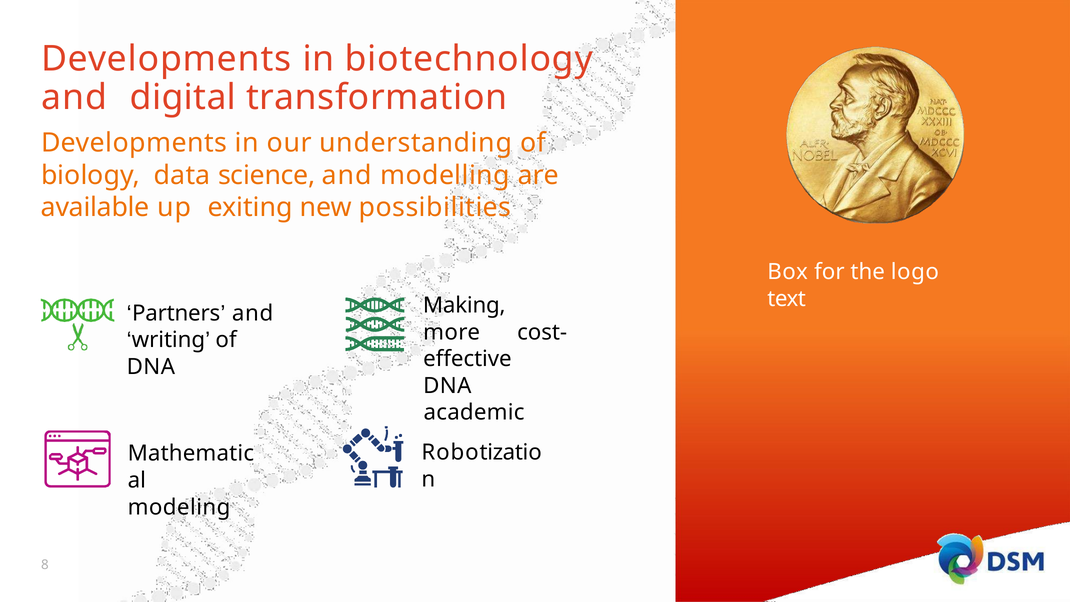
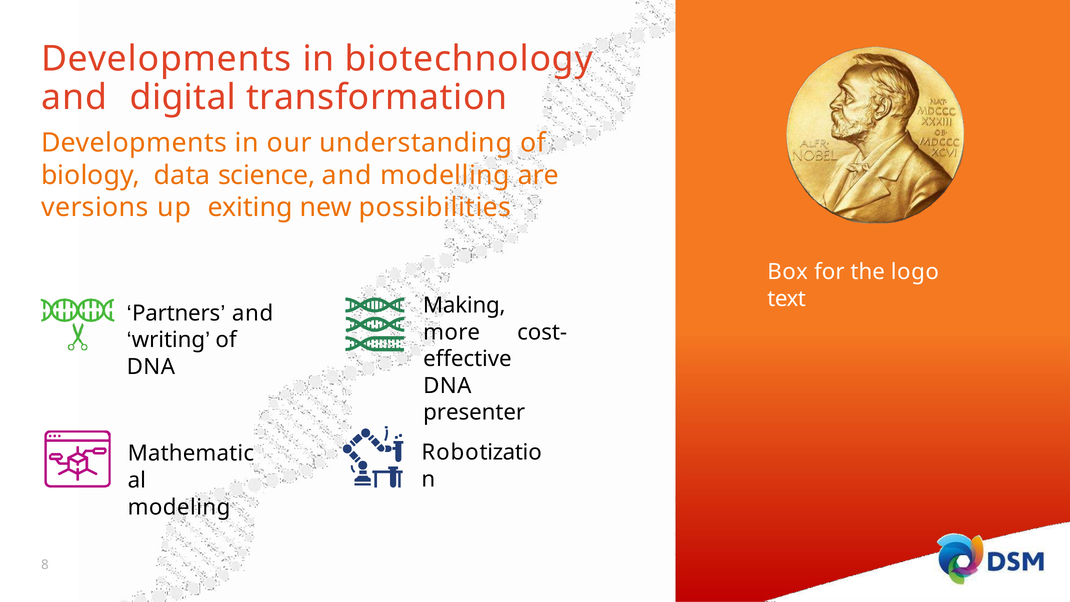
available: available -> versions
academic: academic -> presenter
